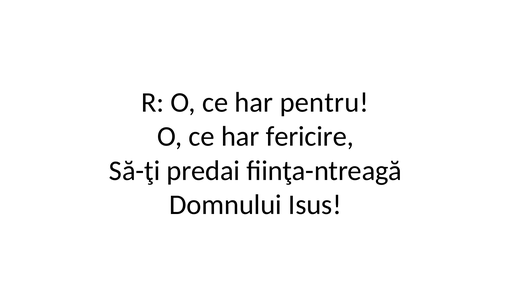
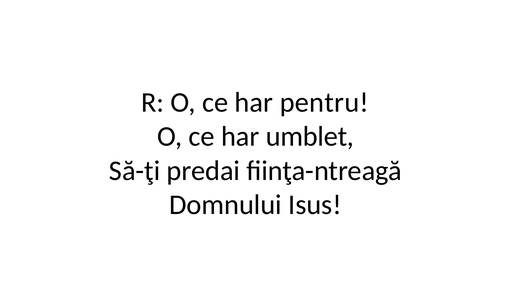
fericire: fericire -> umblet
